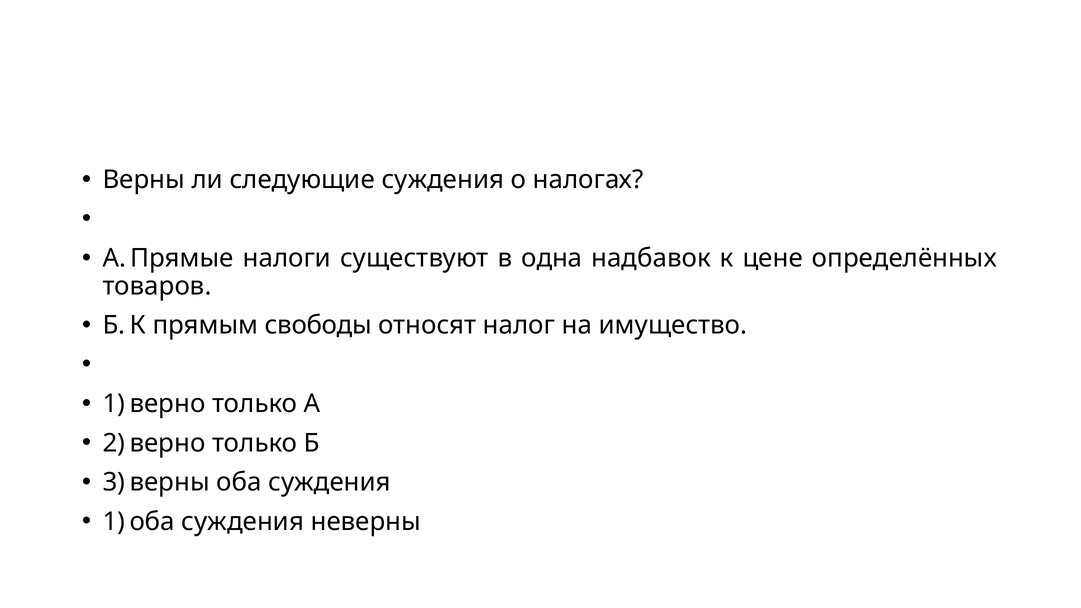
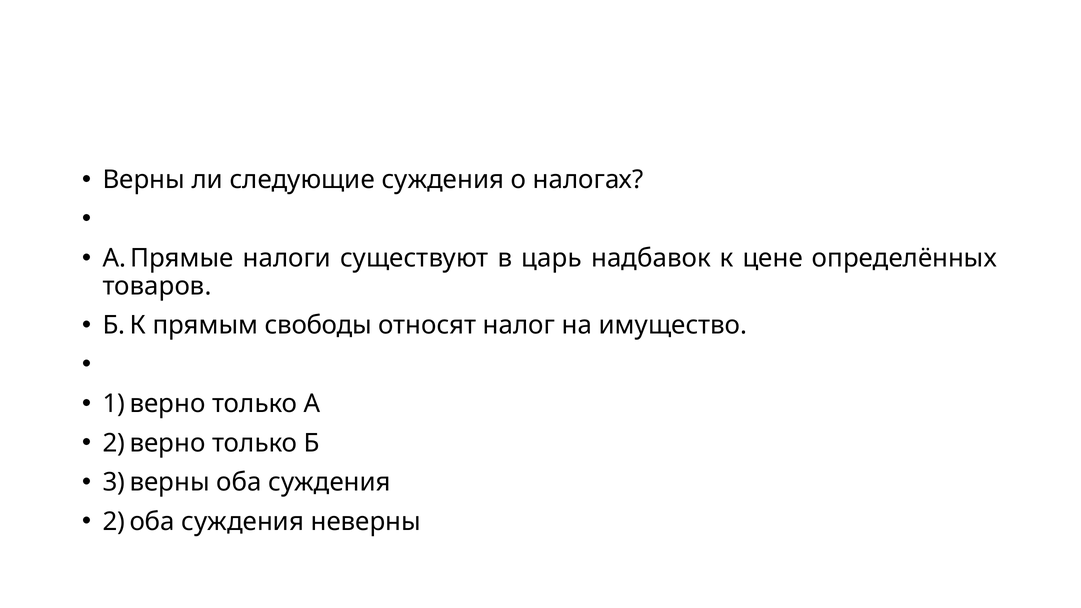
одна: одна -> царь
1 at (114, 522): 1 -> 2
